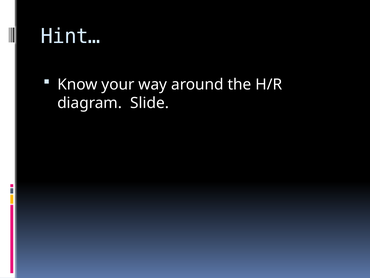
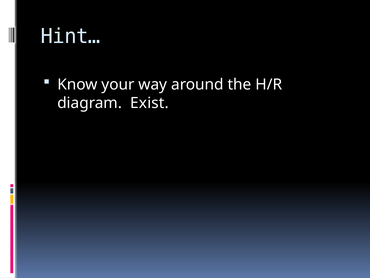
Slide: Slide -> Exist
